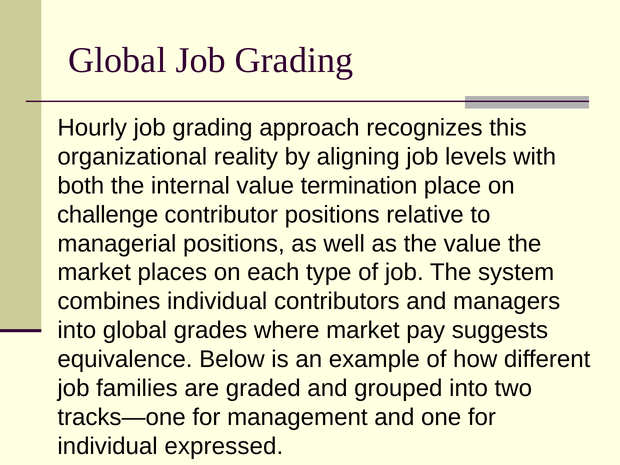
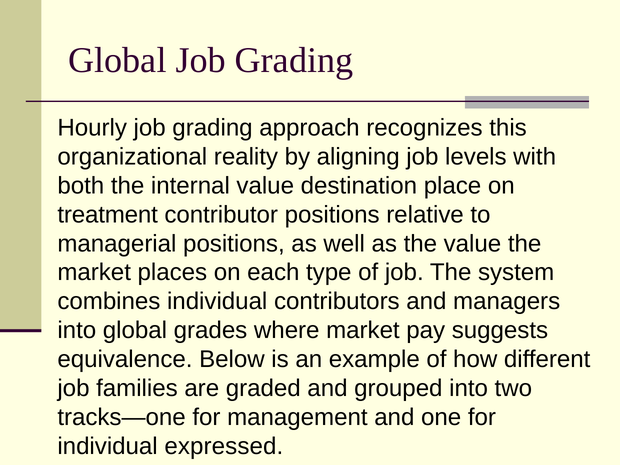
termination: termination -> destination
challenge: challenge -> treatment
